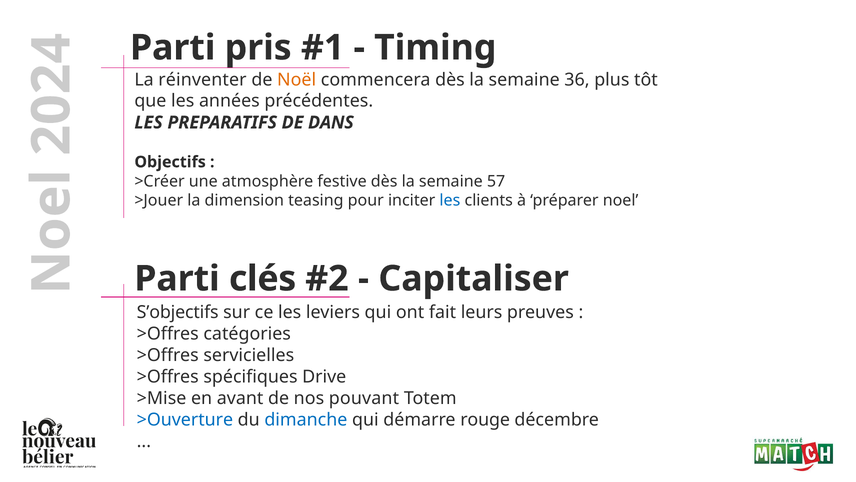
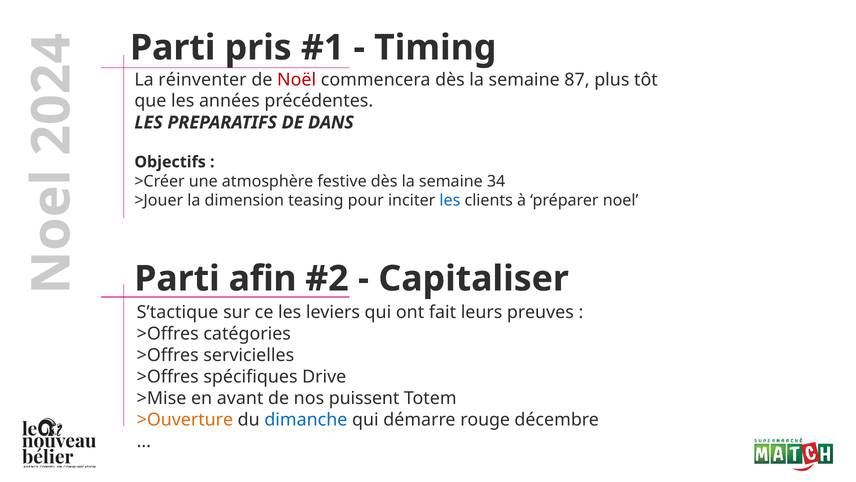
Noël colour: orange -> red
36: 36 -> 87
57: 57 -> 34
clés: clés -> afin
S’objectifs: S’objectifs -> S’tactique
pouvant: pouvant -> puissent
>Ouverture colour: blue -> orange
